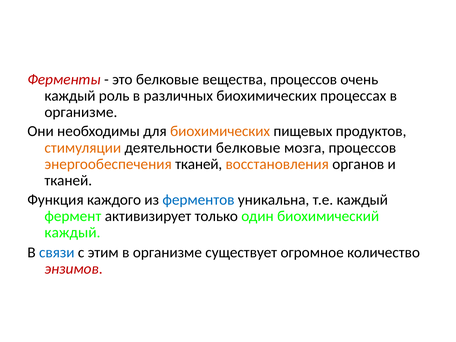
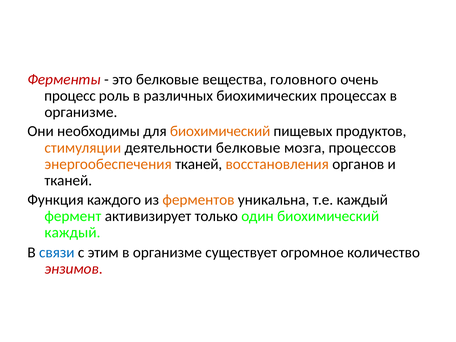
вещества процессов: процессов -> головного
каждый at (70, 96): каждый -> процесс
для биохимических: биохимических -> биохимический
ферментов colour: blue -> orange
